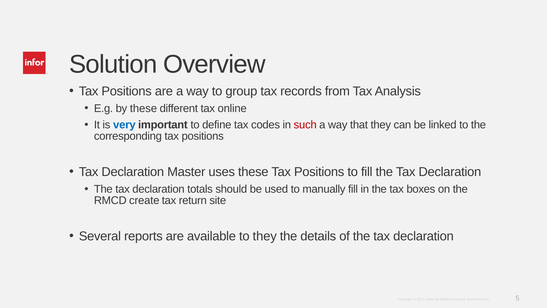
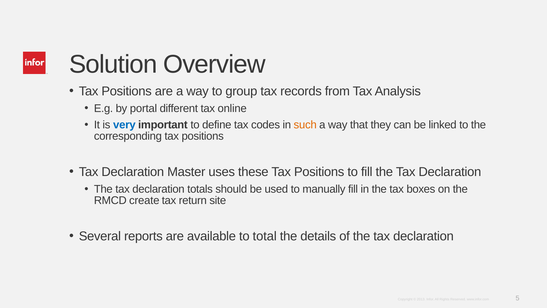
by these: these -> portal
such colour: red -> orange
to they: they -> total
